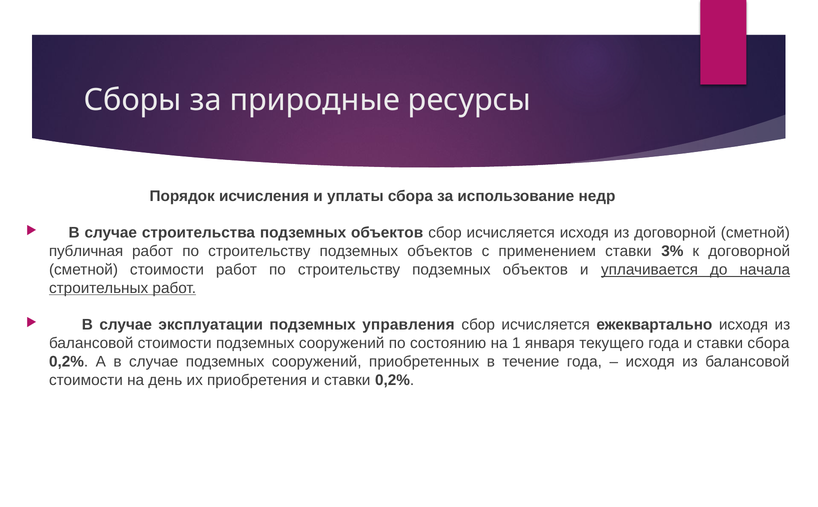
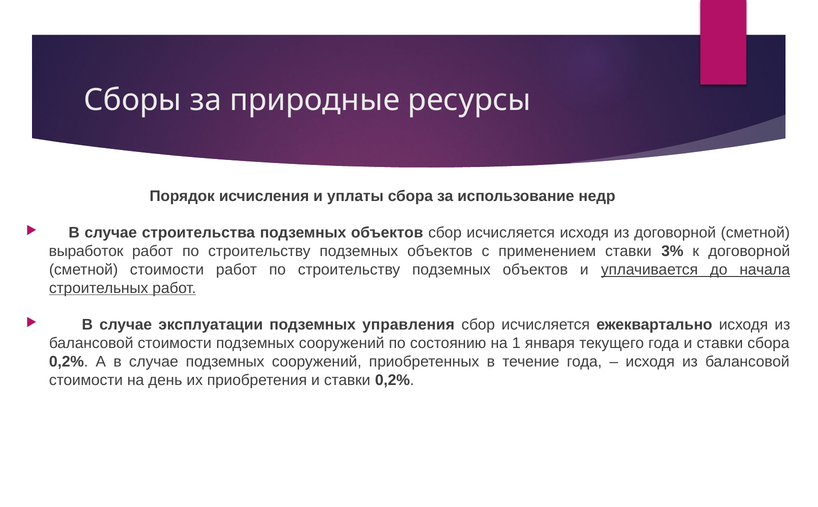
публичная: публичная -> выработок
